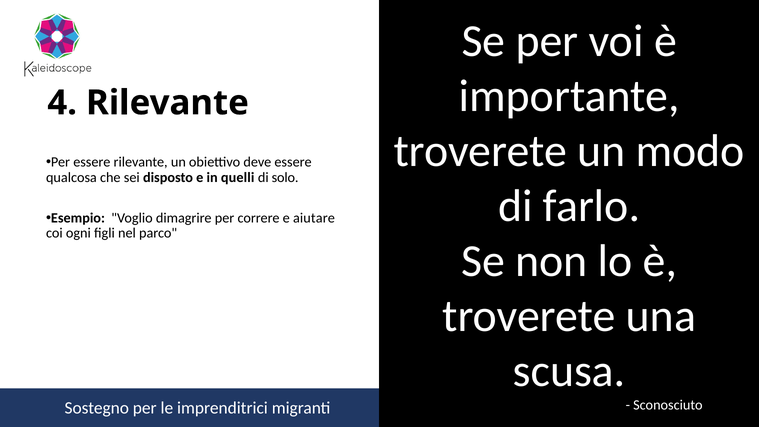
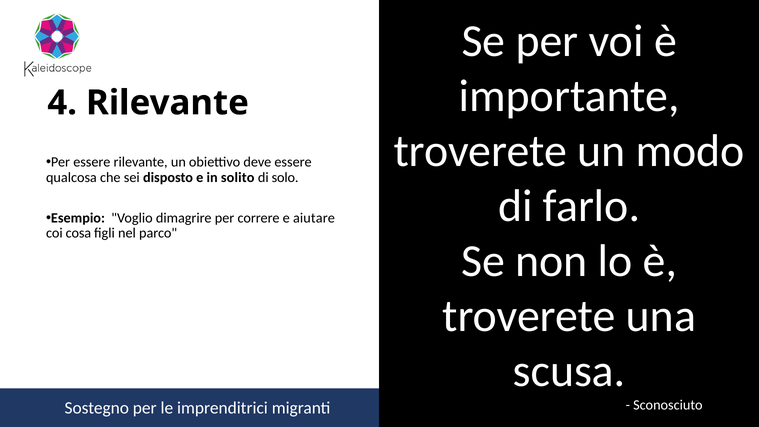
quelli: quelli -> solito
ogni: ogni -> cosa
